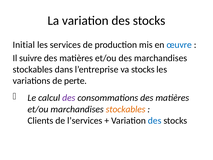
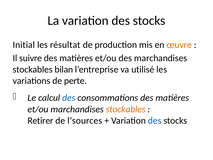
services: services -> résultat
œuvre colour: blue -> orange
dans: dans -> bilan
va stocks: stocks -> utilisé
des at (69, 98) colour: purple -> blue
Clients: Clients -> Retirer
l’services: l’services -> l’sources
